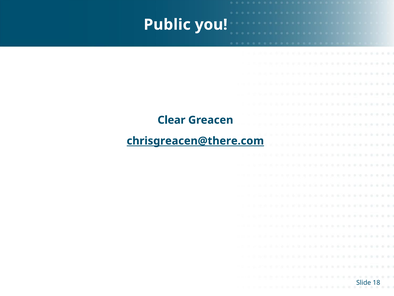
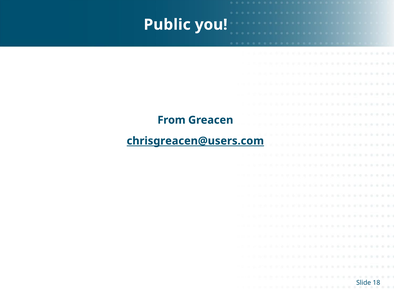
Clear: Clear -> From
chrisgreacen@there.com: chrisgreacen@there.com -> chrisgreacen@users.com
